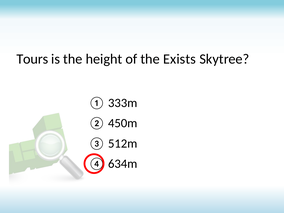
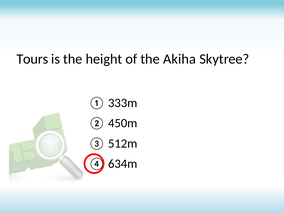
Exists: Exists -> Akiha
